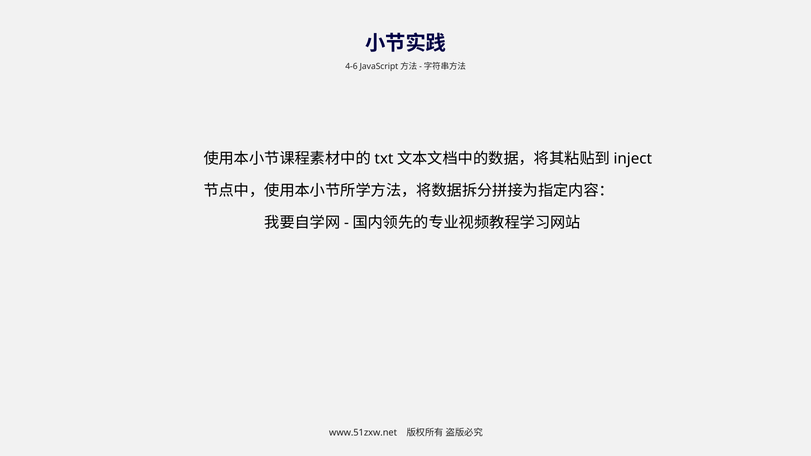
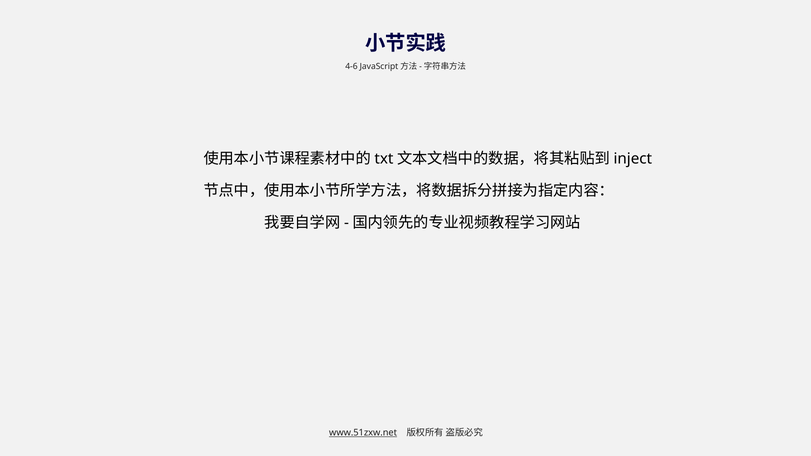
www.51zxw.net underline: none -> present
